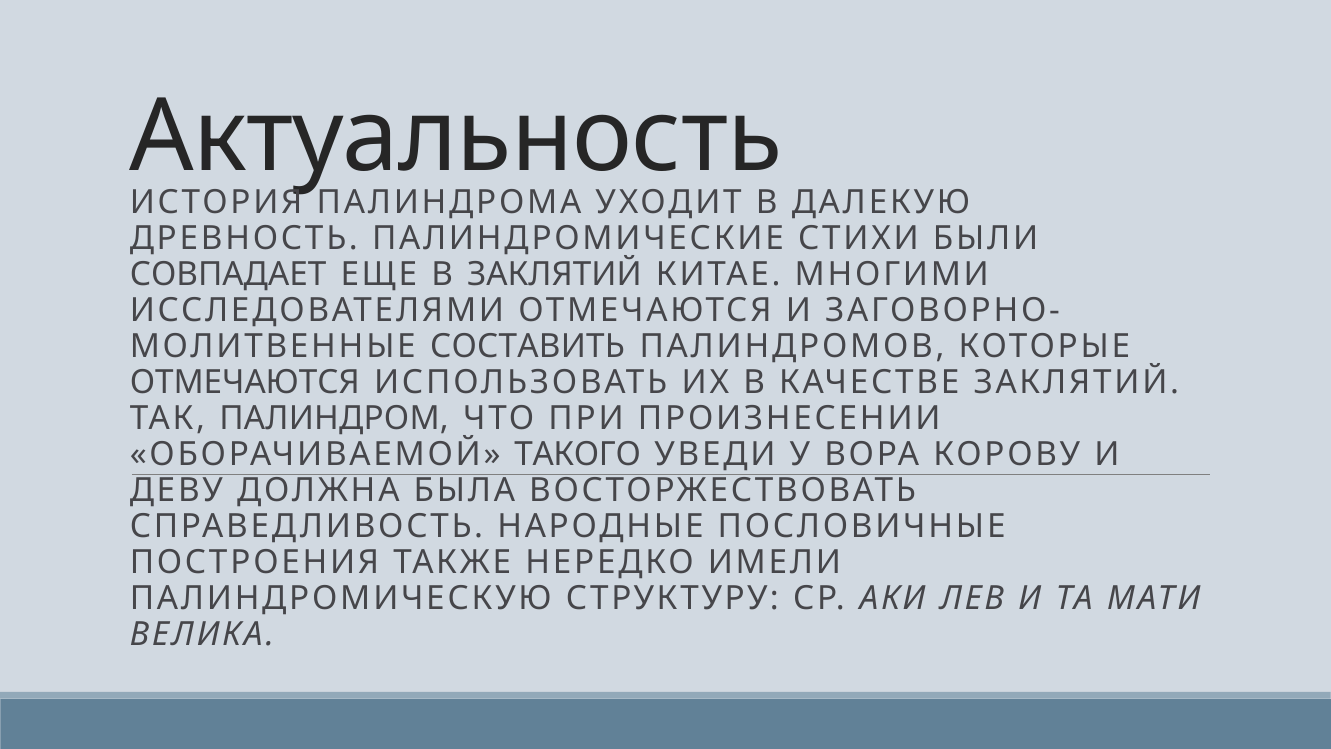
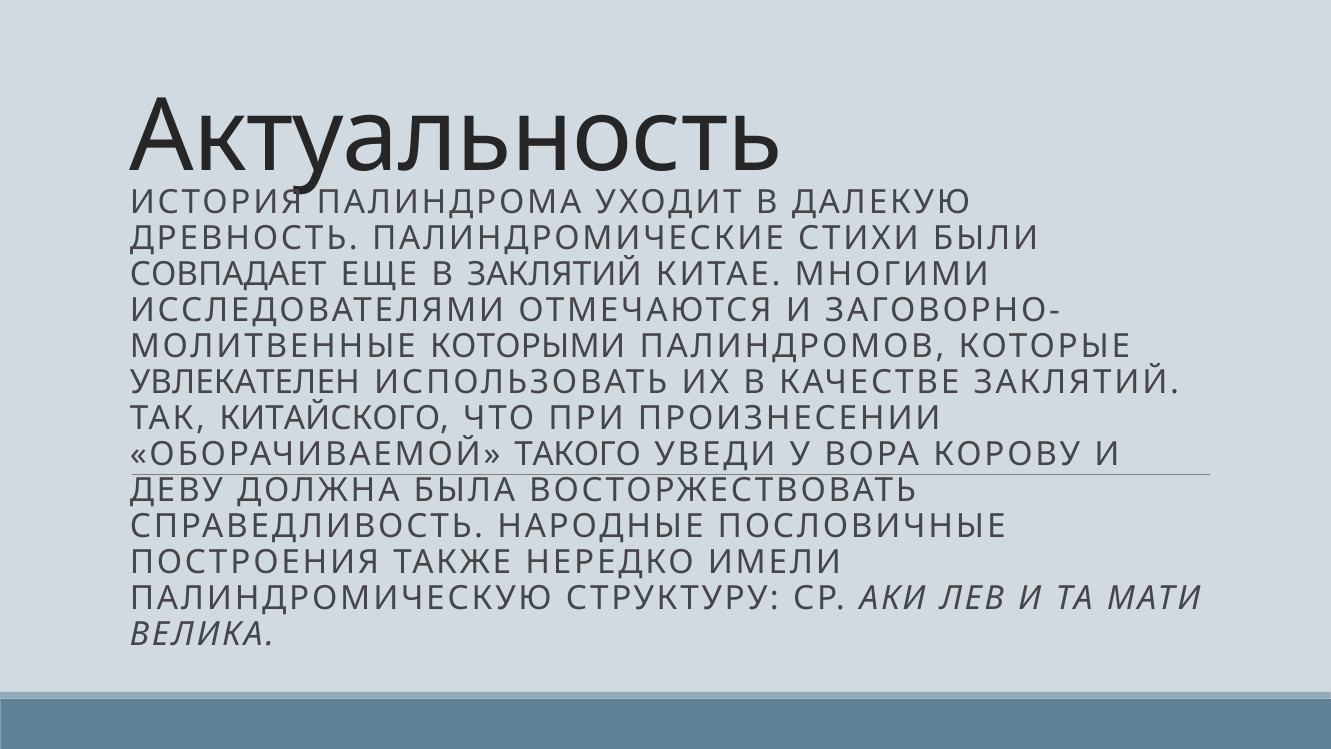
СОСТАВИТЬ: СОСТАВИТЬ -> КОТОРЫМИ
ОТМЕЧАЮТСЯ at (245, 382): ОТМЕЧАЮТСЯ -> УВЛЕКАТЕЛЕН
ПАЛИНДРОМ: ПАЛИНДРОМ -> КИТАЙСКОГО
